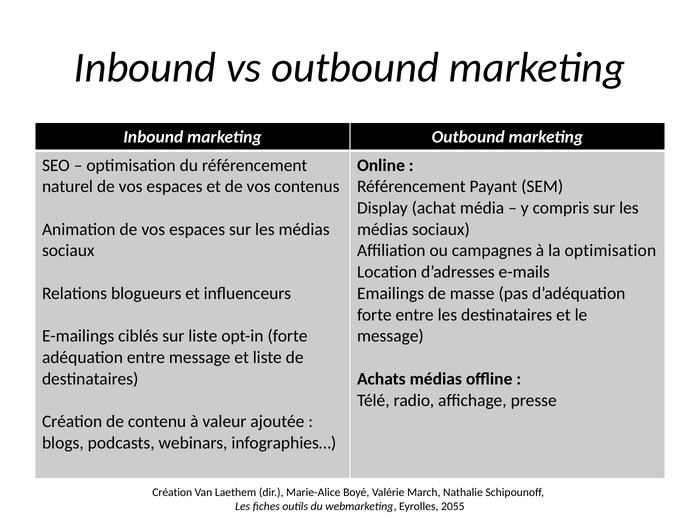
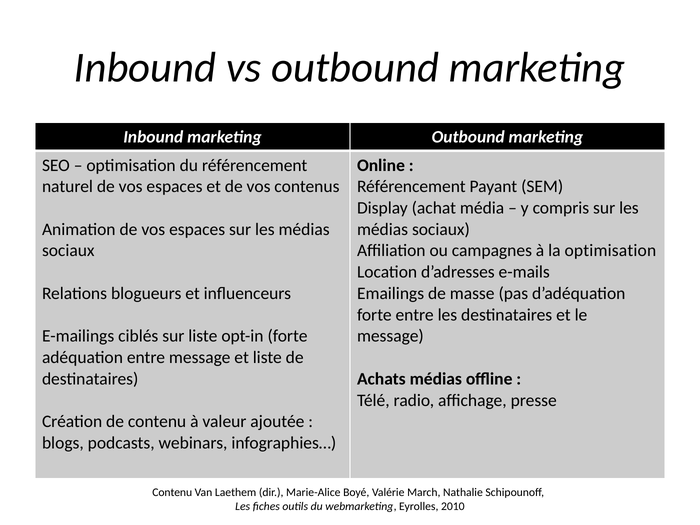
Création at (172, 492): Création -> Contenu
2055: 2055 -> 2010
